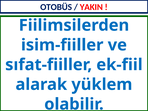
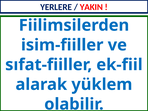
OTOBÜS: OTOBÜS -> YERLERE
